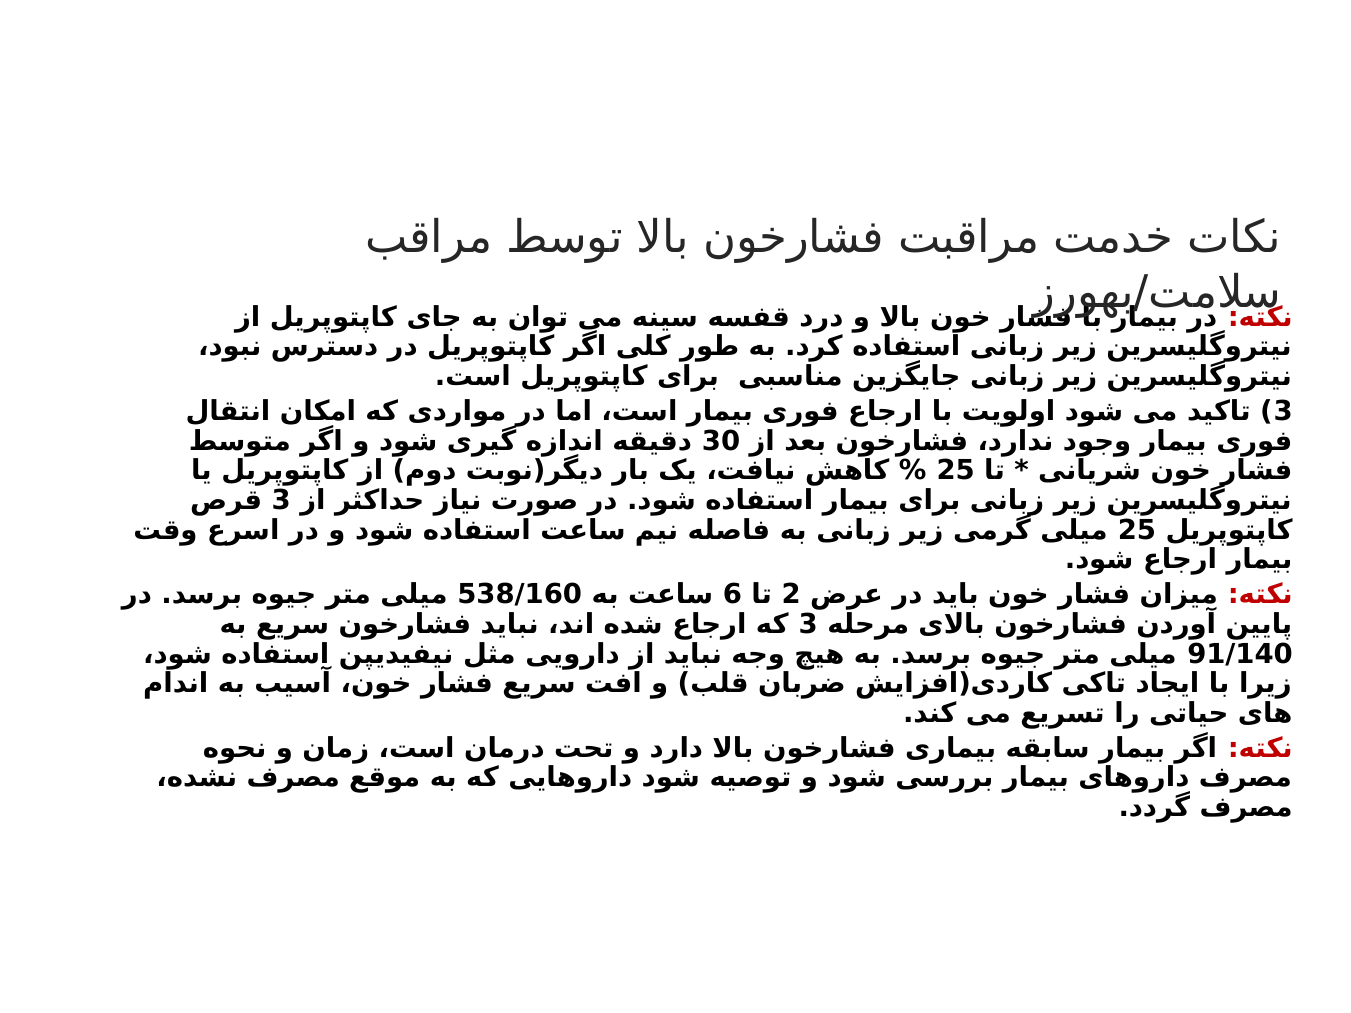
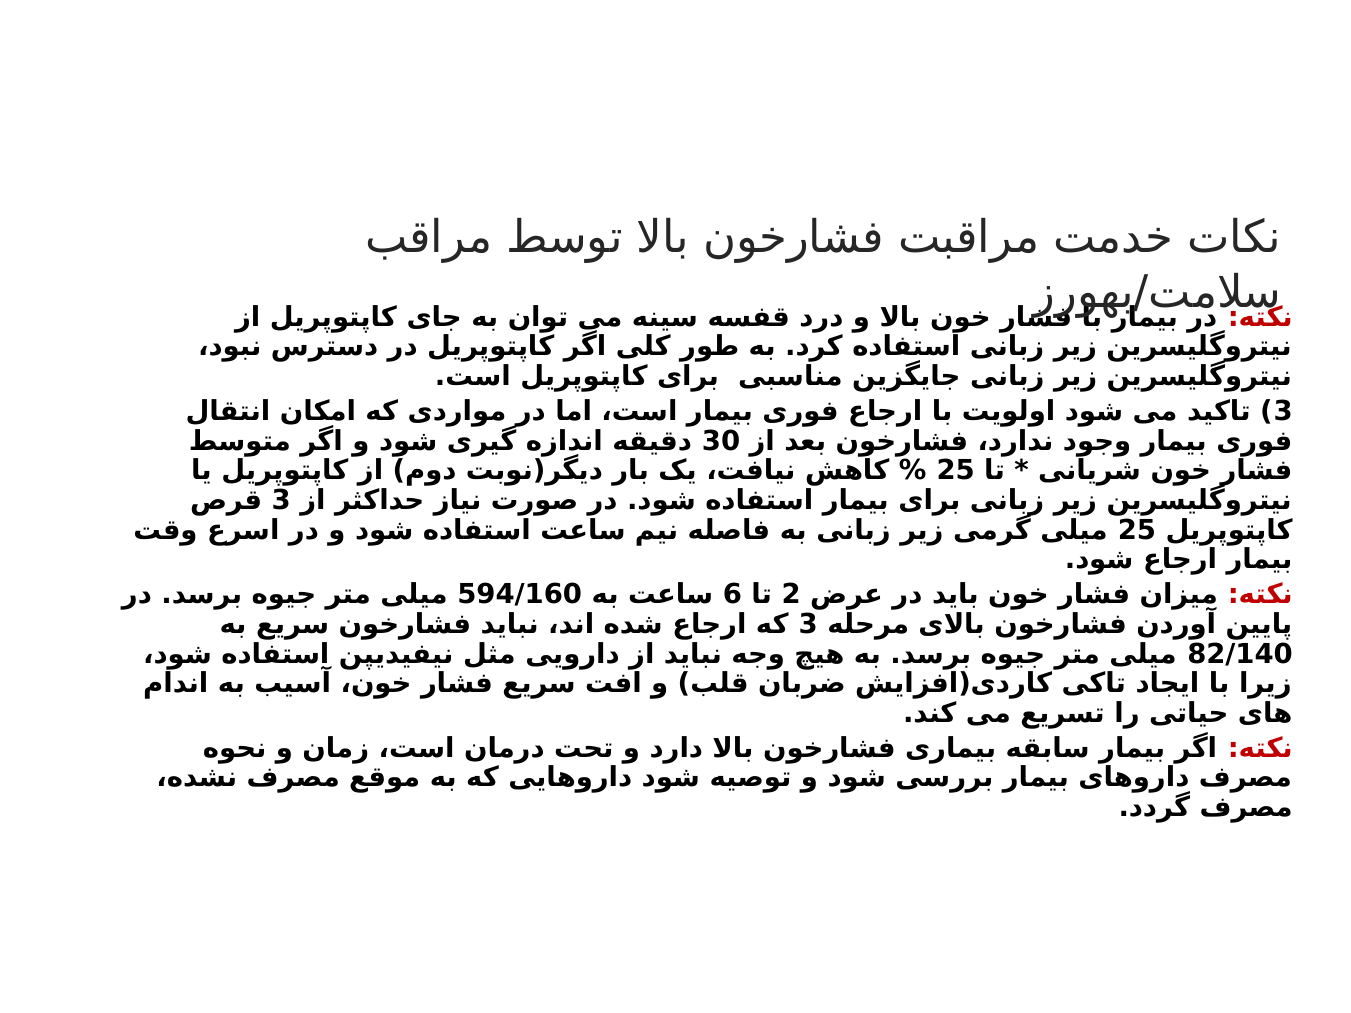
538/160: 538/160 -> 594/160
91/140: 91/140 -> 82/140
